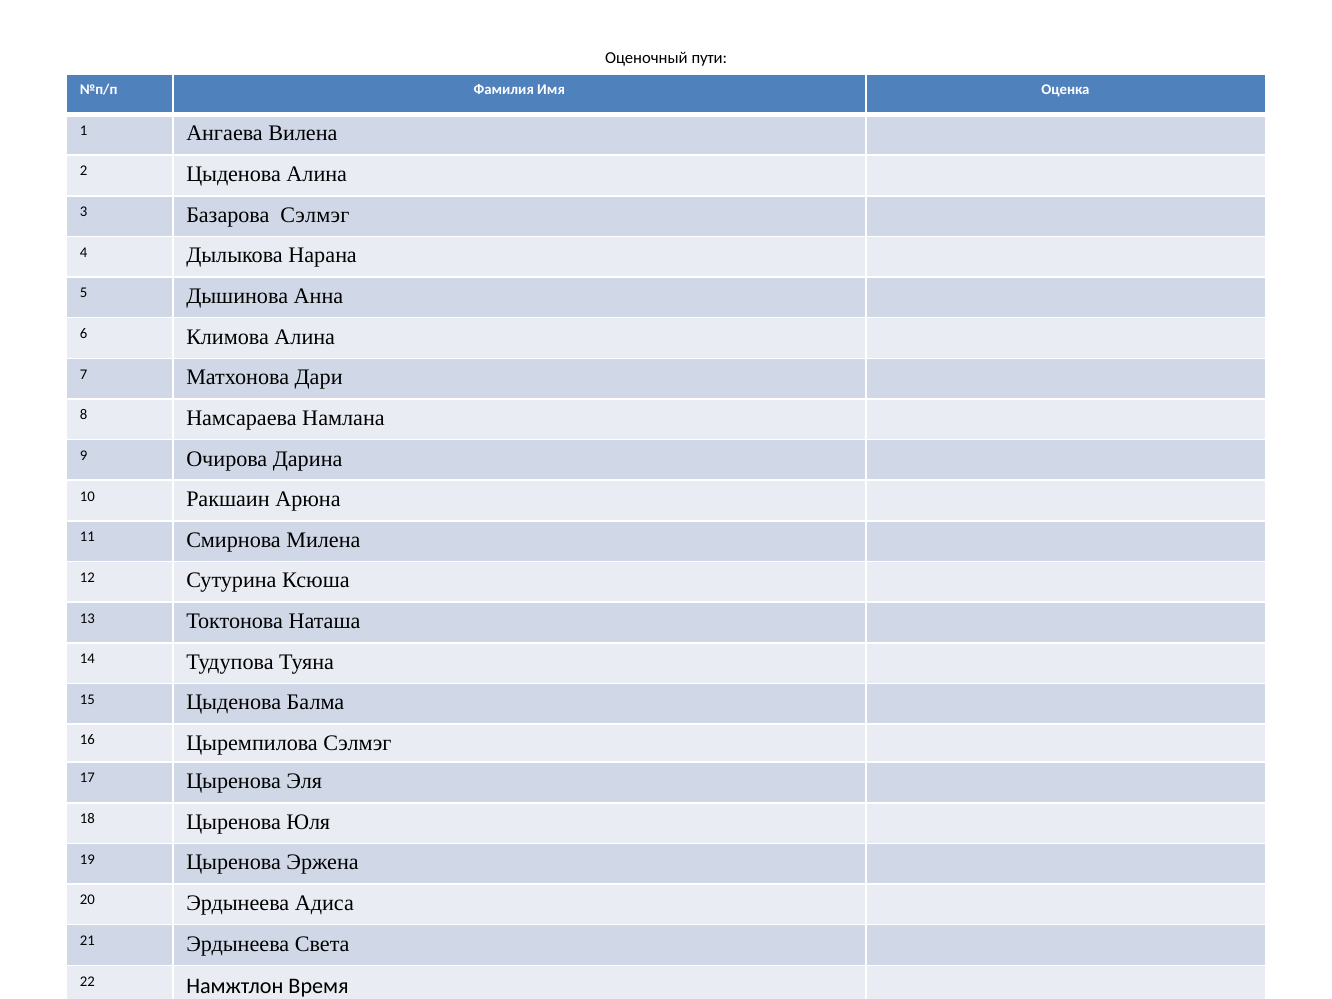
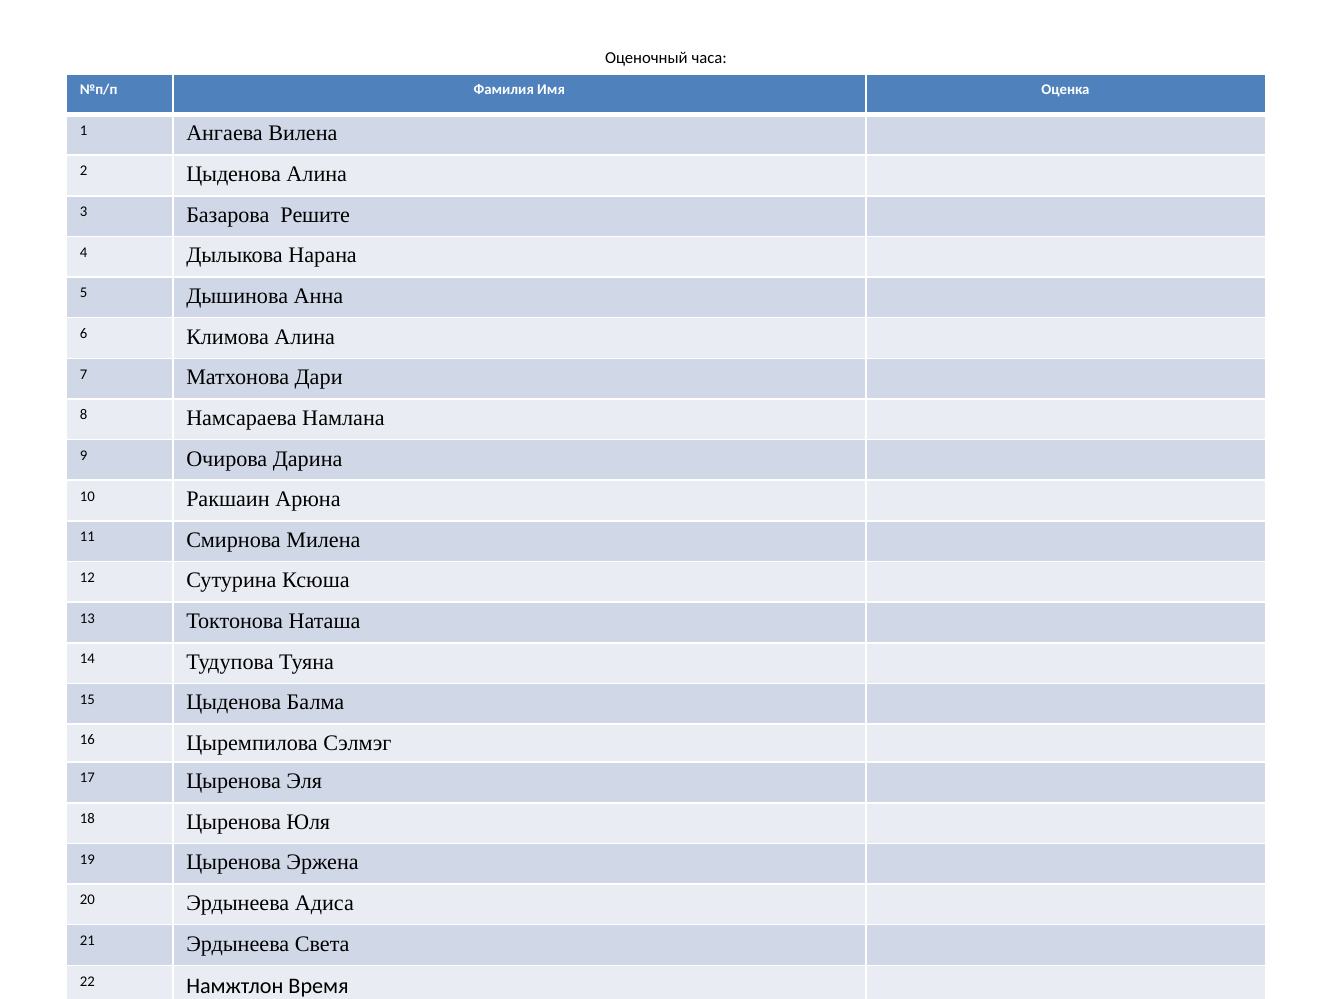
пути: пути -> часа
Базарова Сэлмэг: Сэлмэг -> Решите
